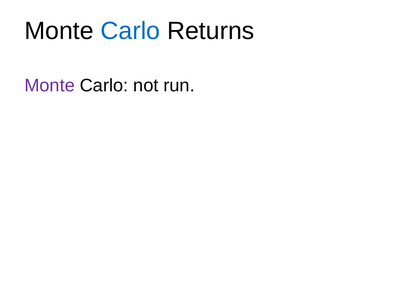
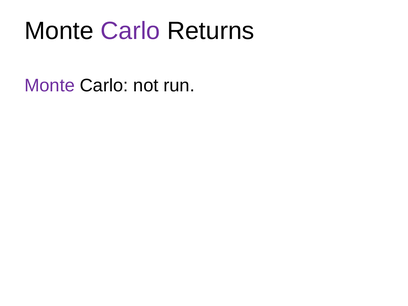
Carlo at (130, 31) colour: blue -> purple
